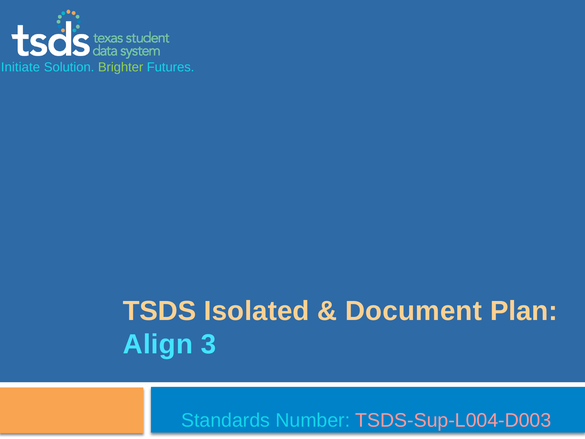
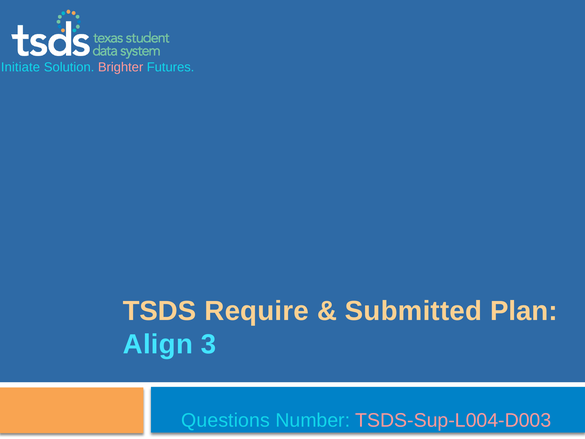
Brighter colour: light green -> pink
Isolated: Isolated -> Require
Document: Document -> Submitted
Standards: Standards -> Questions
